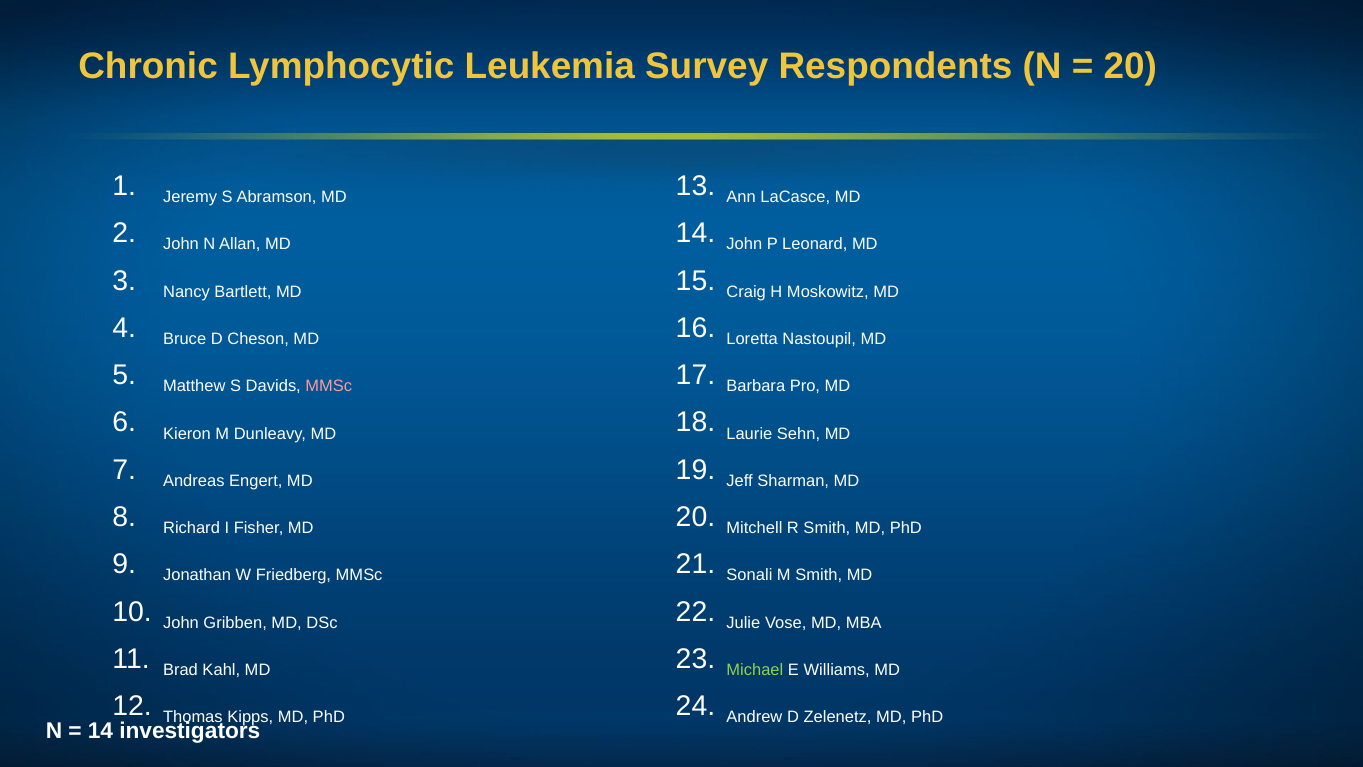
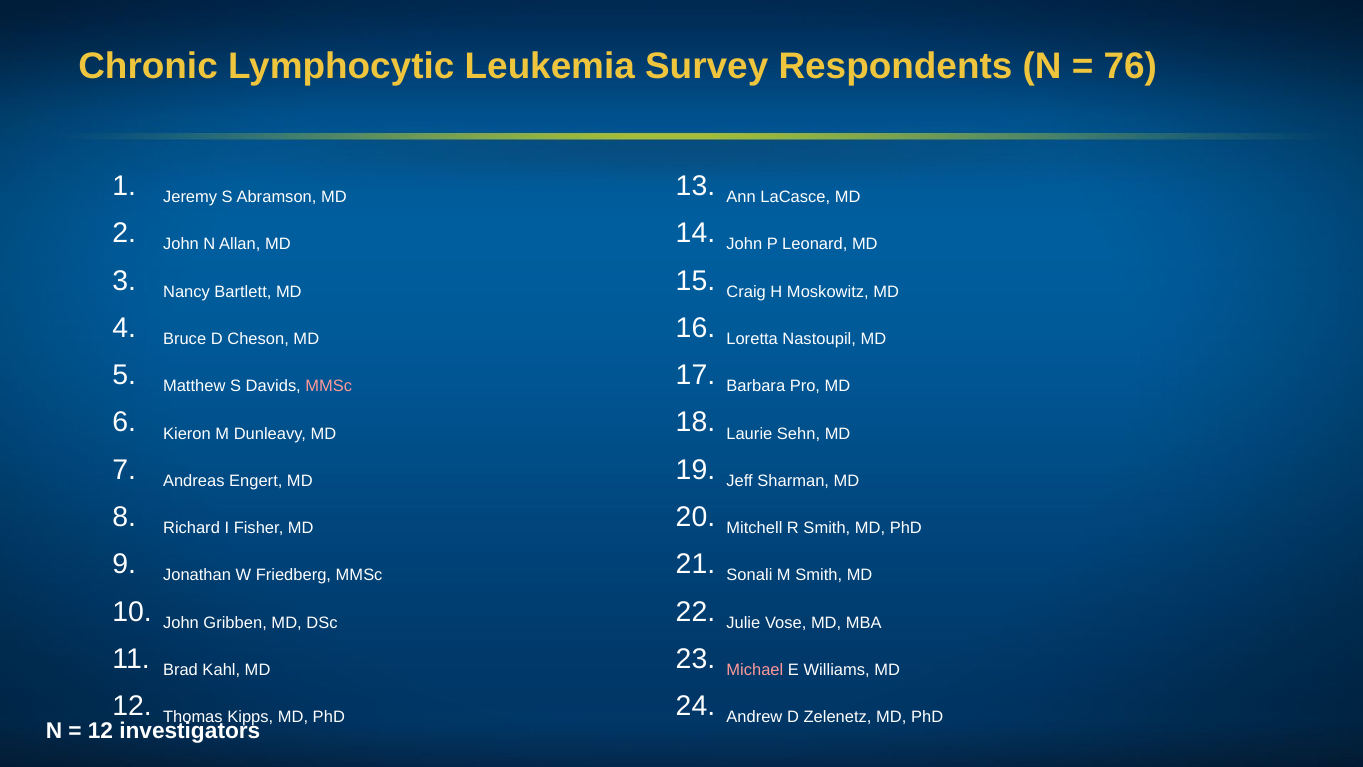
20 at (1130, 66): 20 -> 76
Michael colour: light green -> pink
14 at (100, 730): 14 -> 12
